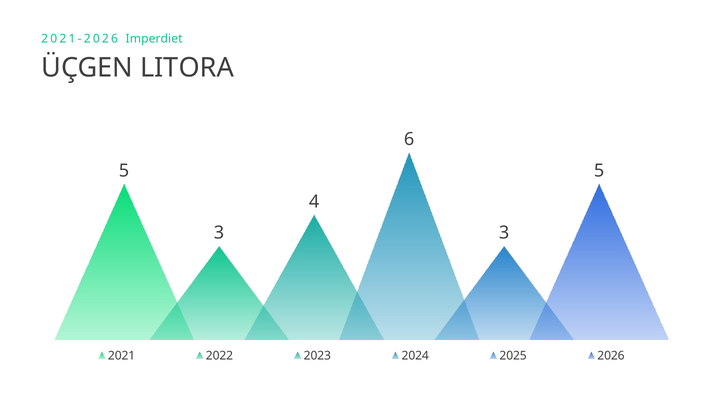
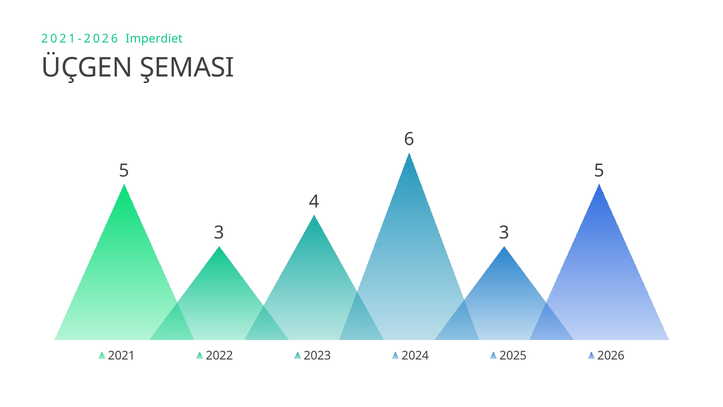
LITORA: LITORA -> ŞEMASI
